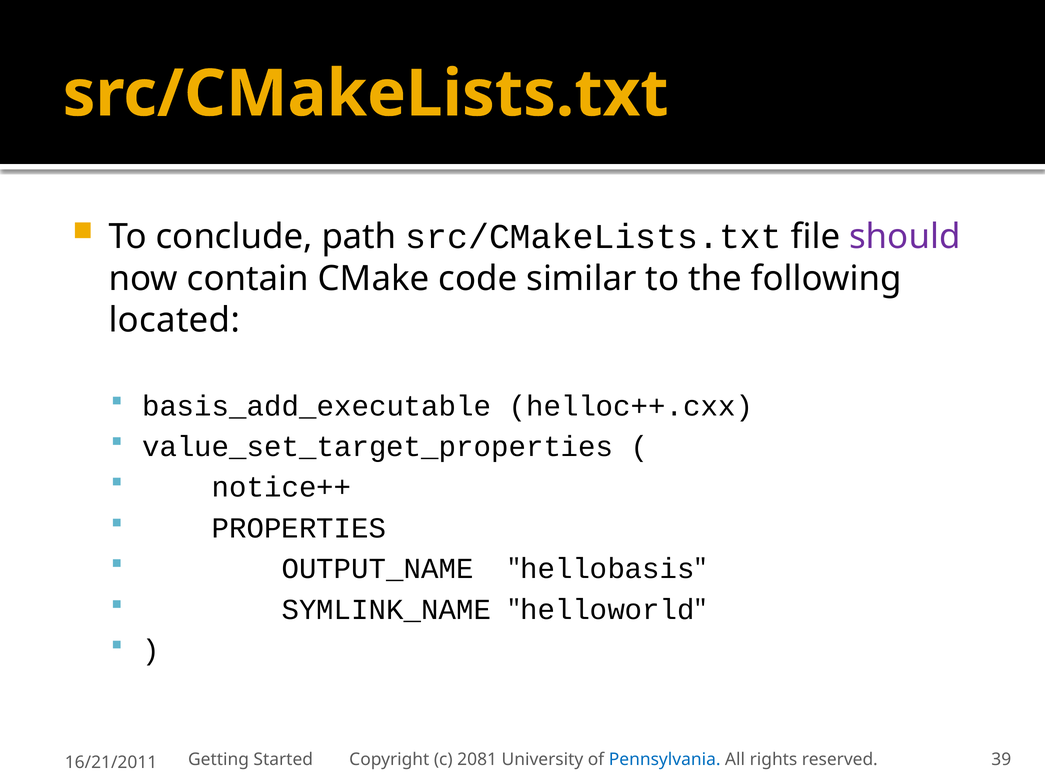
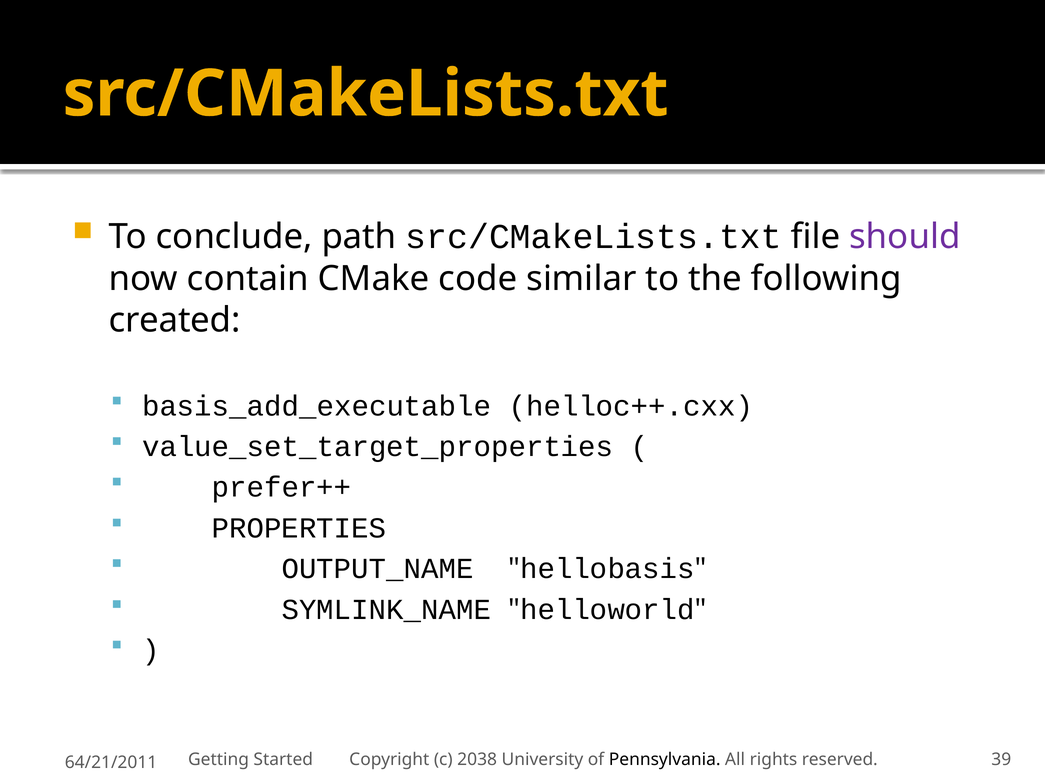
located: located -> created
notice++: notice++ -> prefer++
2081: 2081 -> 2038
Pennsylvania colour: blue -> black
16/21/2011: 16/21/2011 -> 64/21/2011
